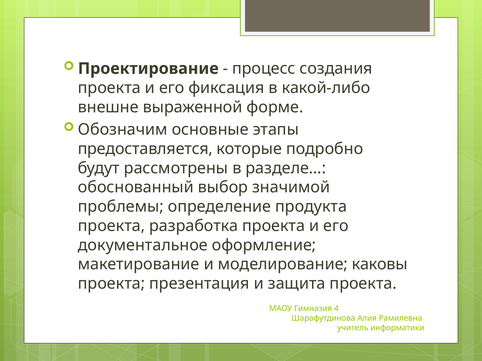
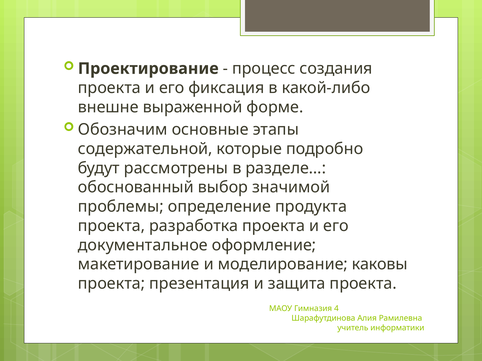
предоставляется: предоставляется -> содержательной
